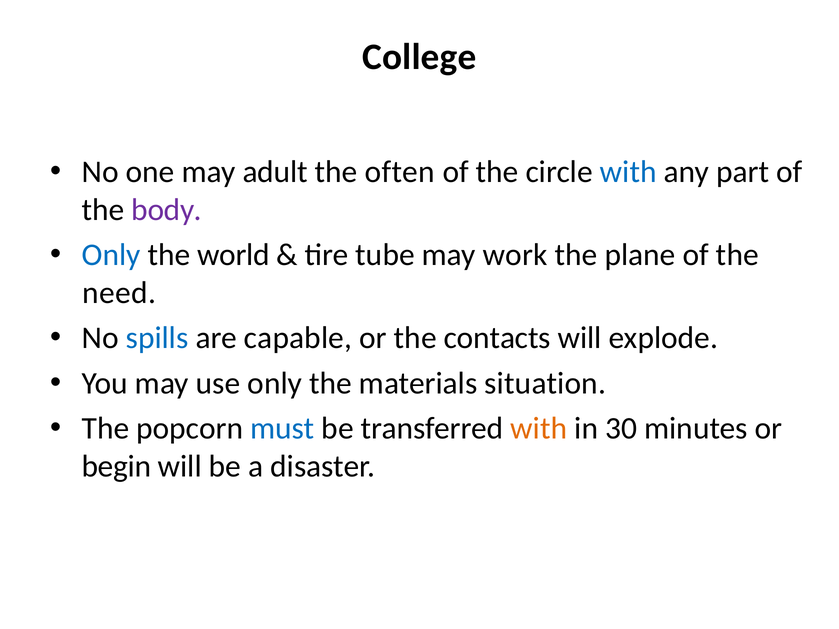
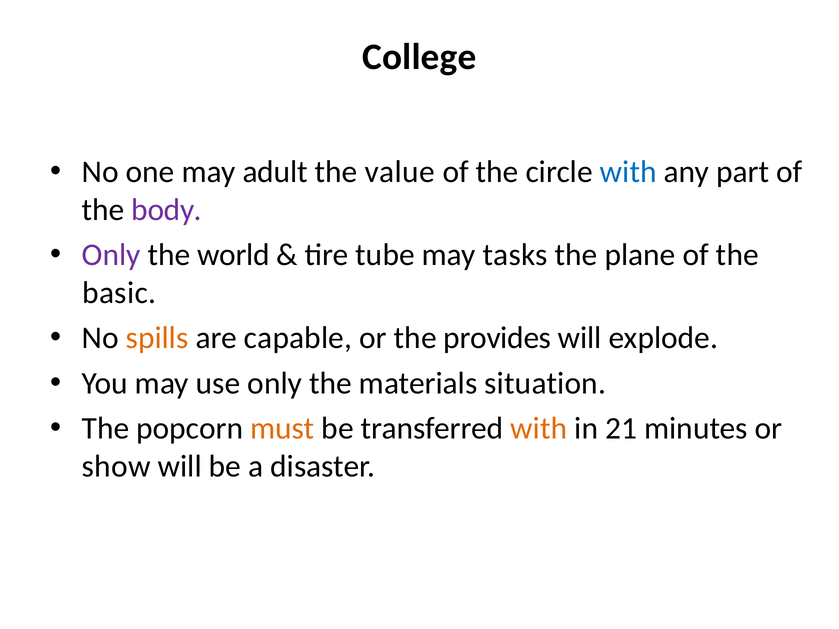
often: often -> value
Only at (111, 255) colour: blue -> purple
work: work -> tasks
need: need -> basic
spills colour: blue -> orange
contacts: contacts -> provides
must colour: blue -> orange
30: 30 -> 21
begin: begin -> show
